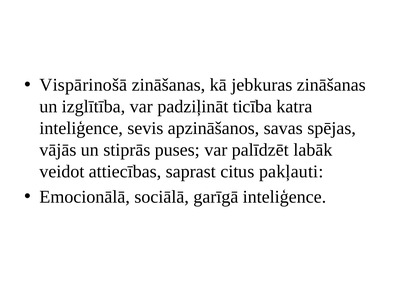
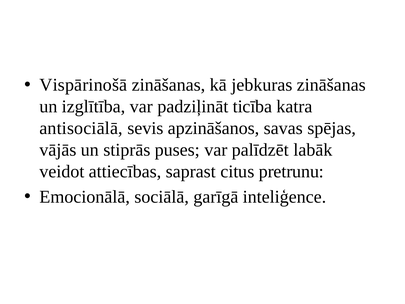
inteliģence at (81, 128): inteliģence -> antisociālā
pakļauti: pakļauti -> pretrunu
